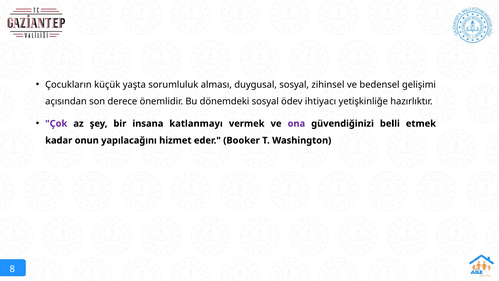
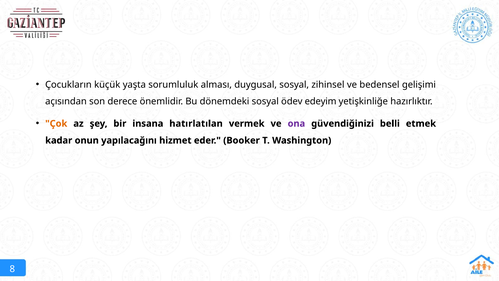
ihtiyacı: ihtiyacı -> edeyim
Çok colour: purple -> orange
katlanmayı: katlanmayı -> hatırlatılan
